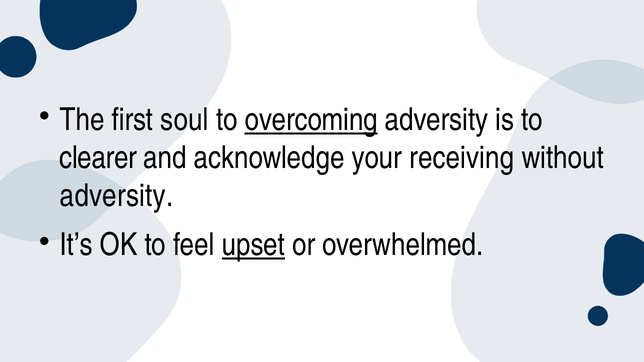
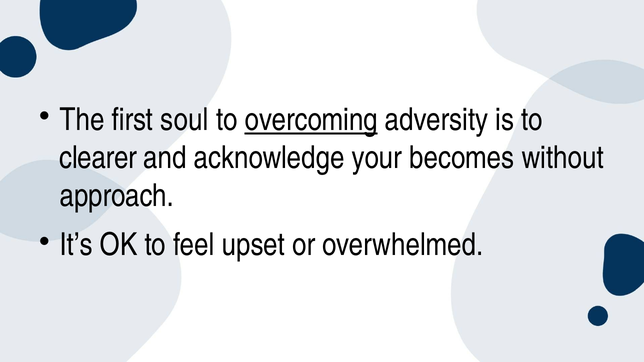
receiving: receiving -> becomes
adversity at (117, 196): adversity -> approach
upset underline: present -> none
